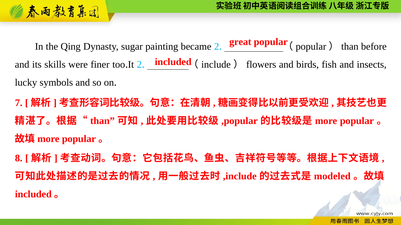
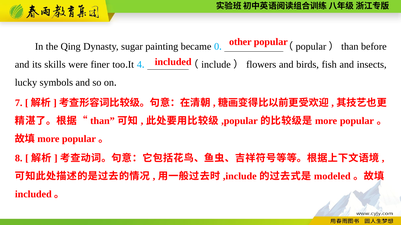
great: great -> other
became 2: 2 -> 0
2 at (139, 65): 2 -> 4
